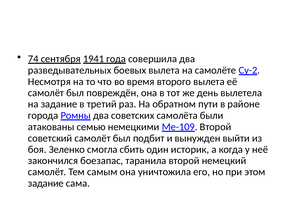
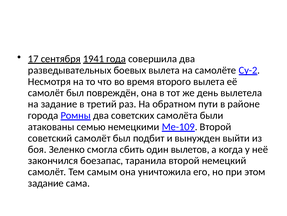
74: 74 -> 17
историк: историк -> вылетов
